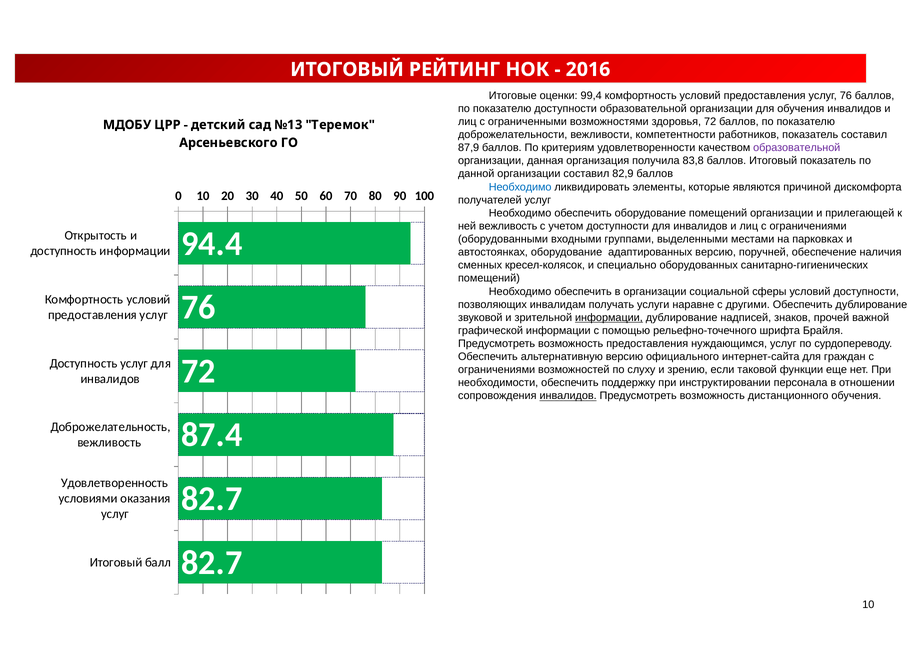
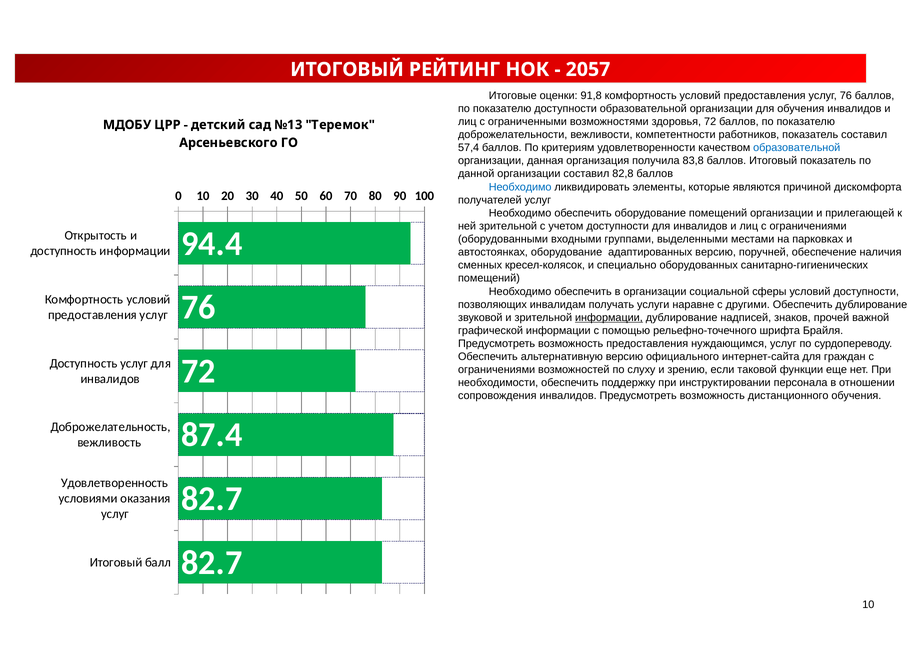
2016: 2016 -> 2057
99,4: 99,4 -> 91,8
87,9: 87,9 -> 57,4
образовательной at (797, 148) colour: purple -> blue
82,9: 82,9 -> 82,8
ней вежливость: вежливость -> зрительной
инвалидов at (568, 396) underline: present -> none
